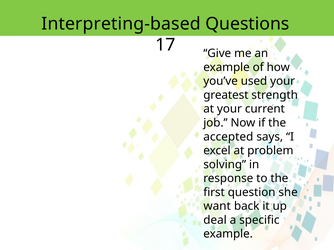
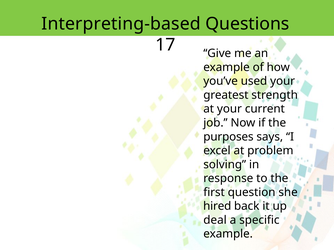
accepted: accepted -> purposes
want: want -> hired
